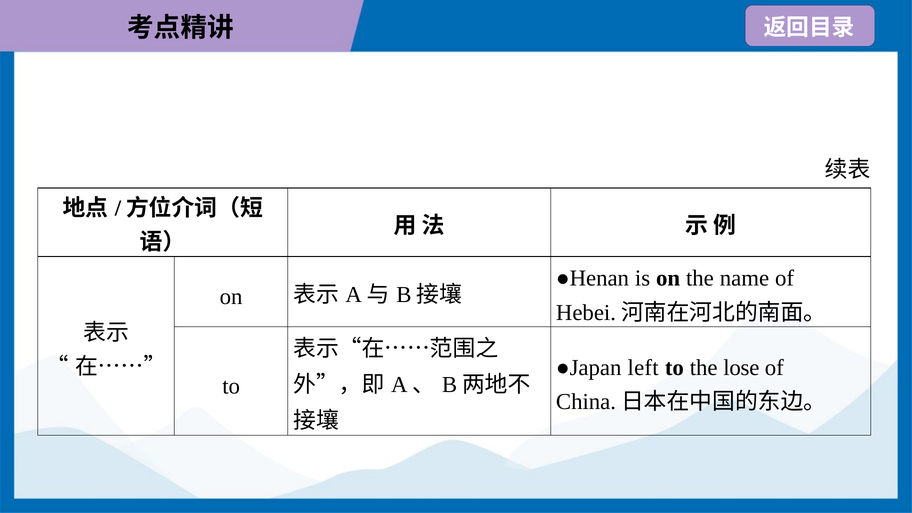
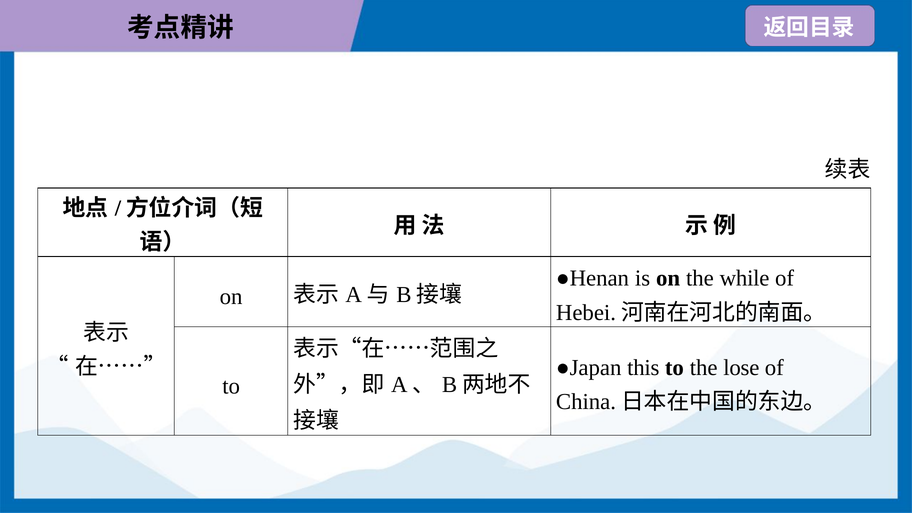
name: name -> while
left: left -> this
